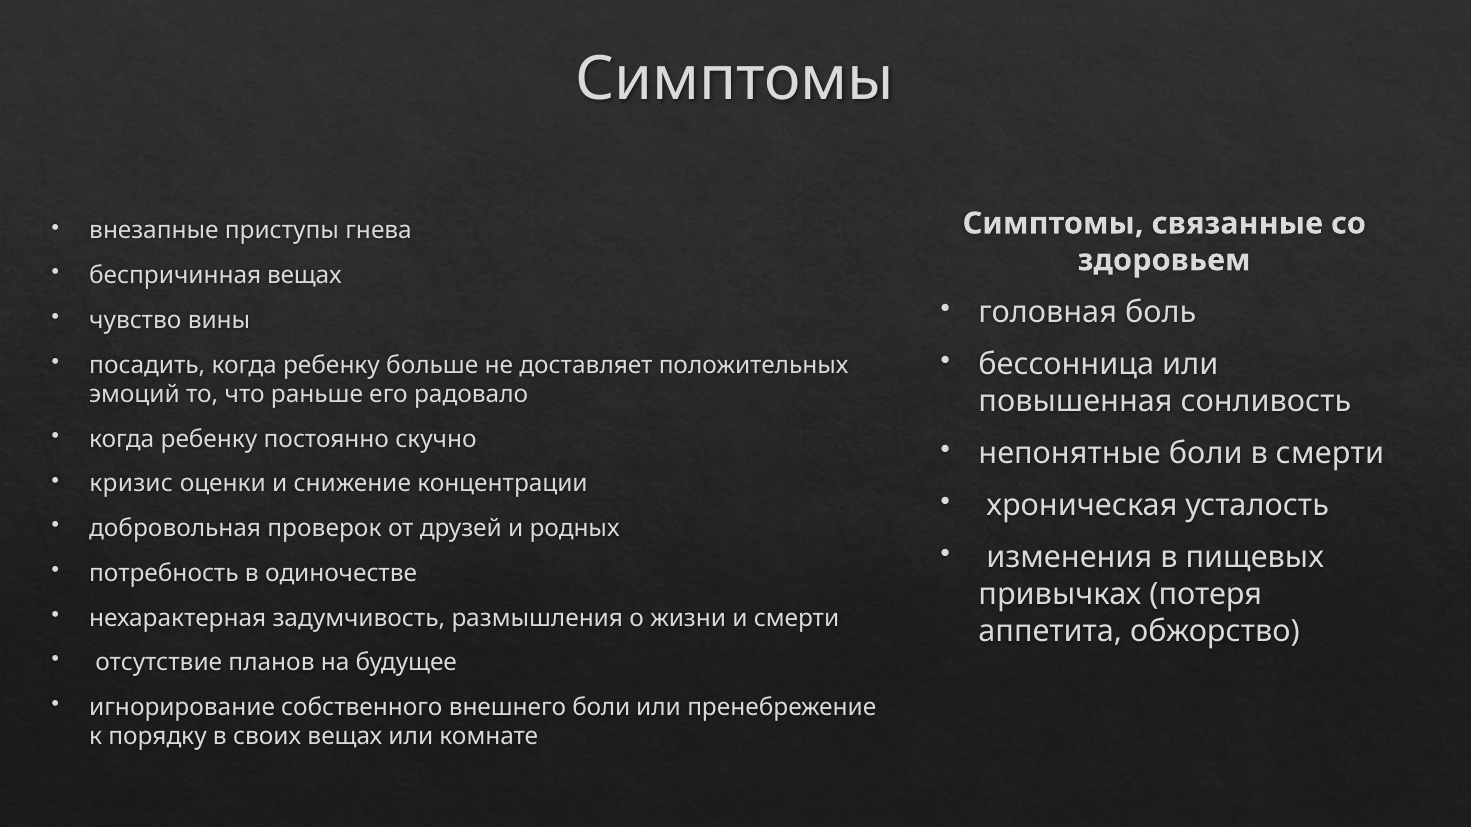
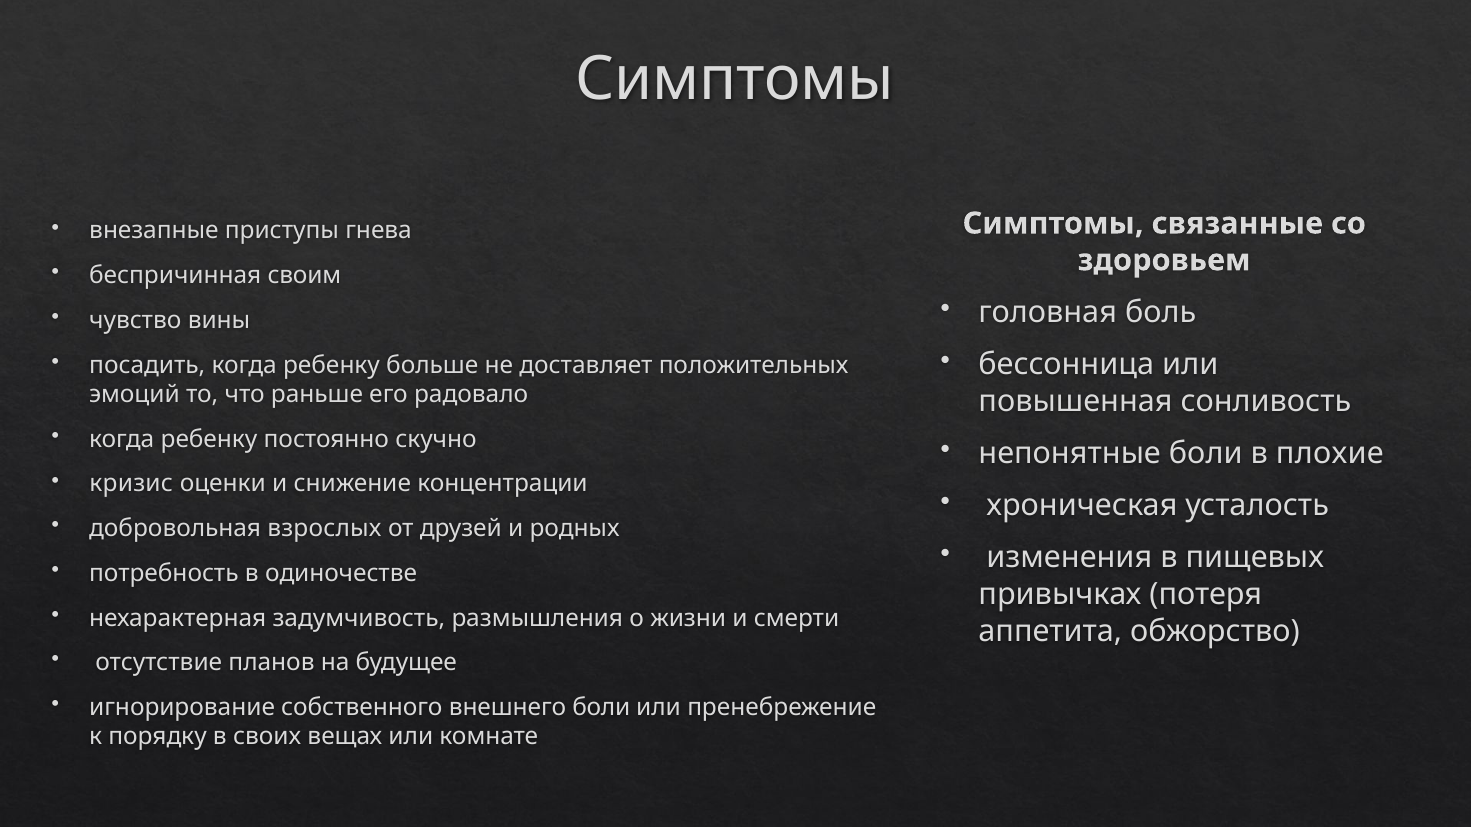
беспричинная вещах: вещах -> своим
в смерти: смерти -> плохие
проверок: проверок -> взрослых
